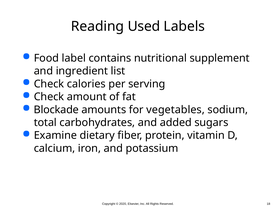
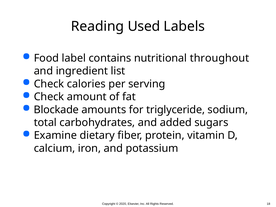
supplement: supplement -> throughout
vegetables: vegetables -> triglyceride
